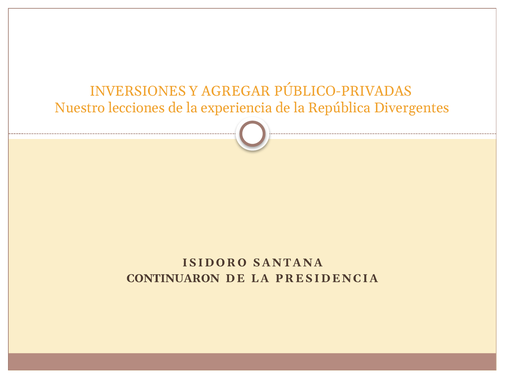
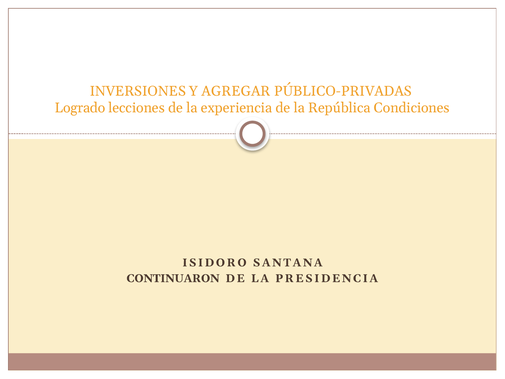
Nuestro: Nuestro -> Logrado
Divergentes: Divergentes -> Condiciones
